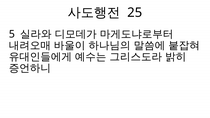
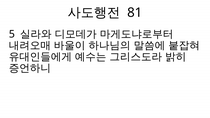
25: 25 -> 81
